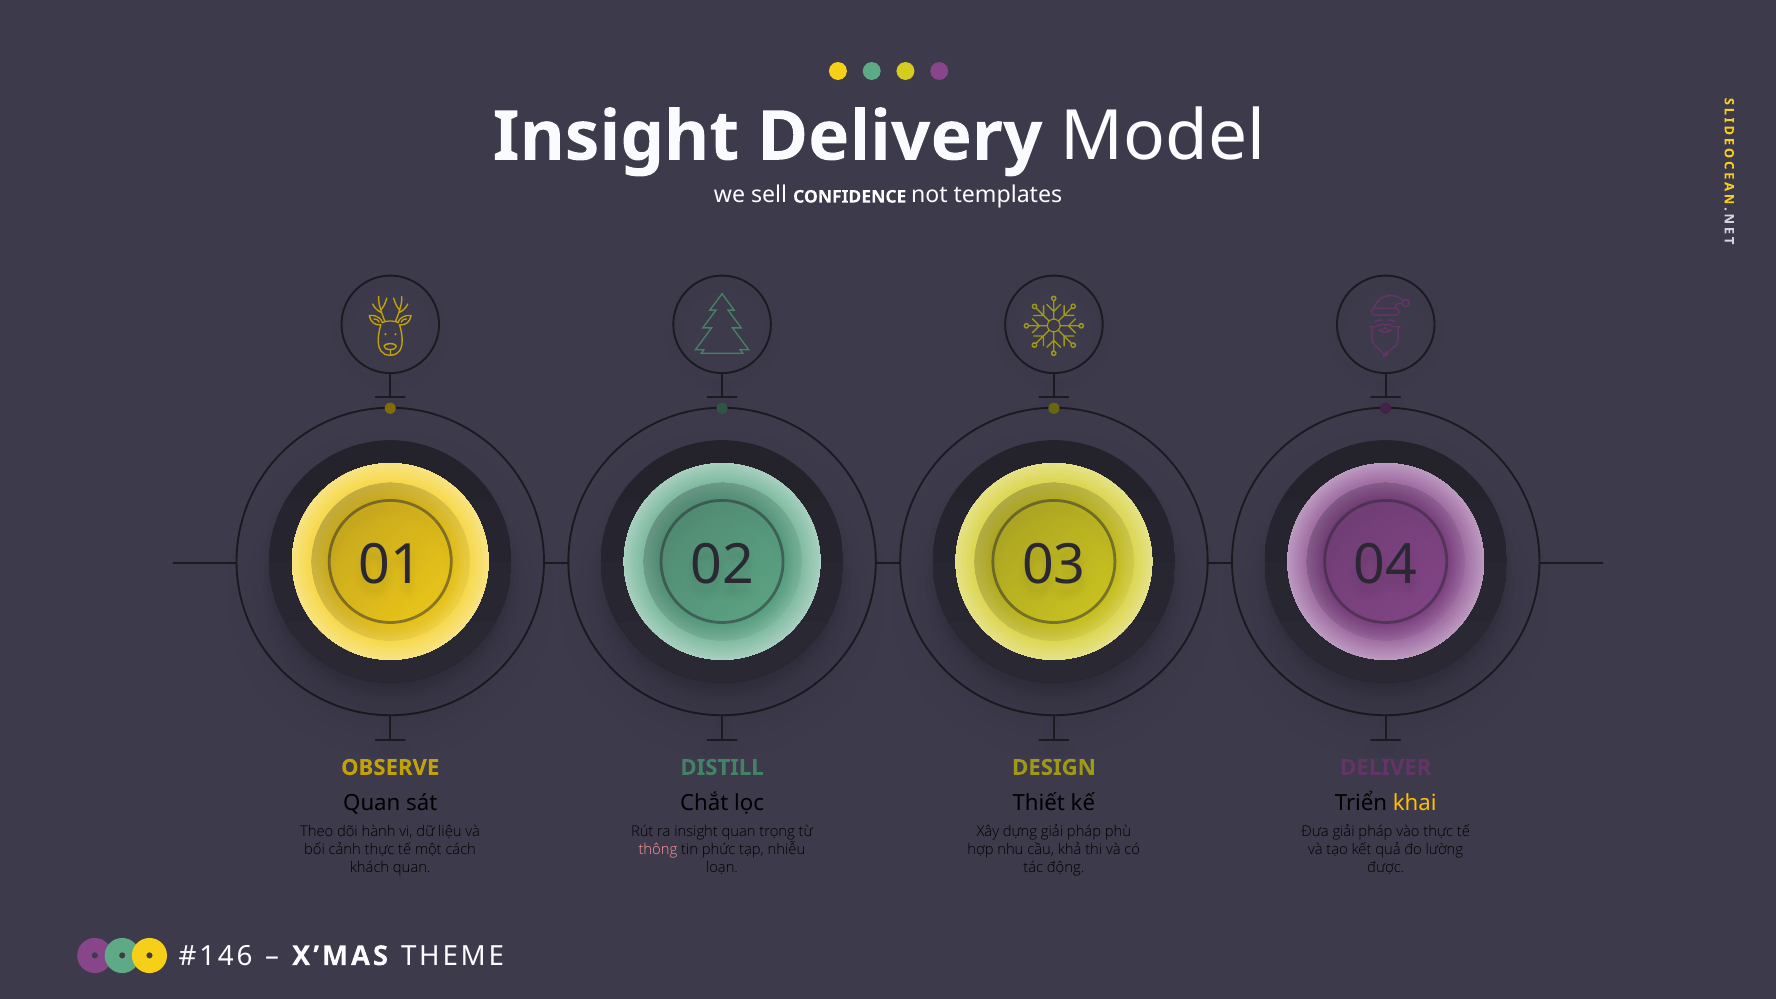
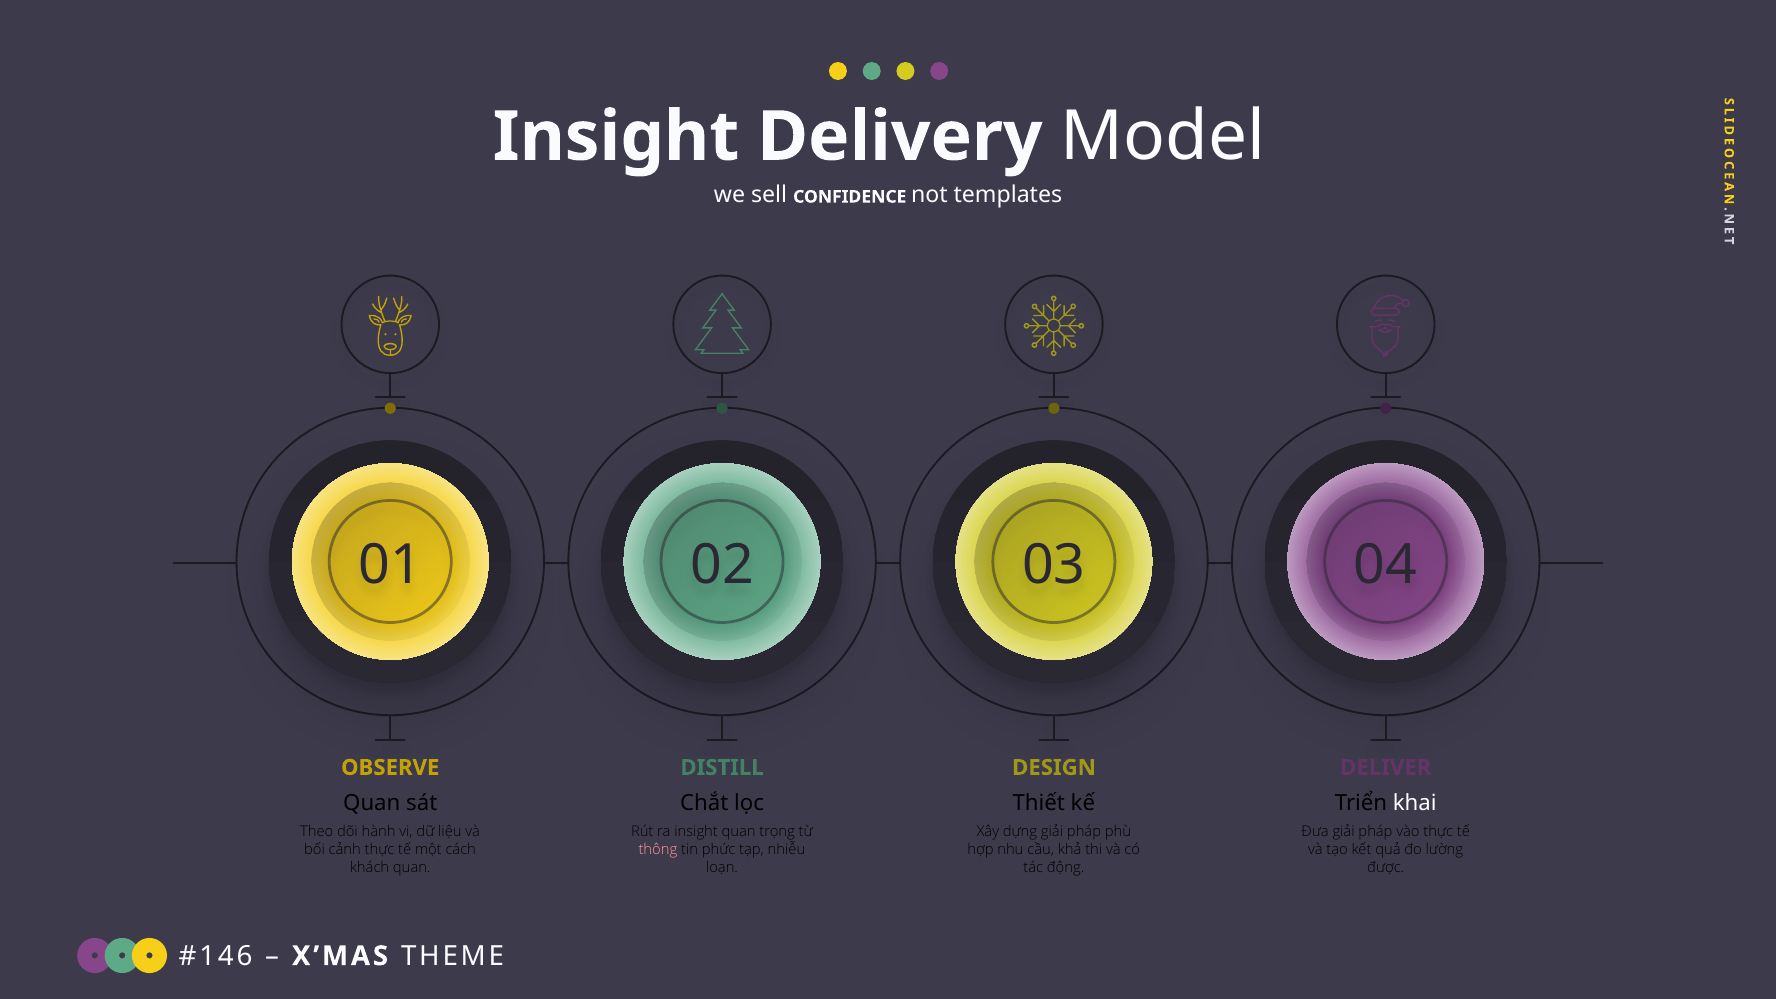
khai colour: yellow -> white
